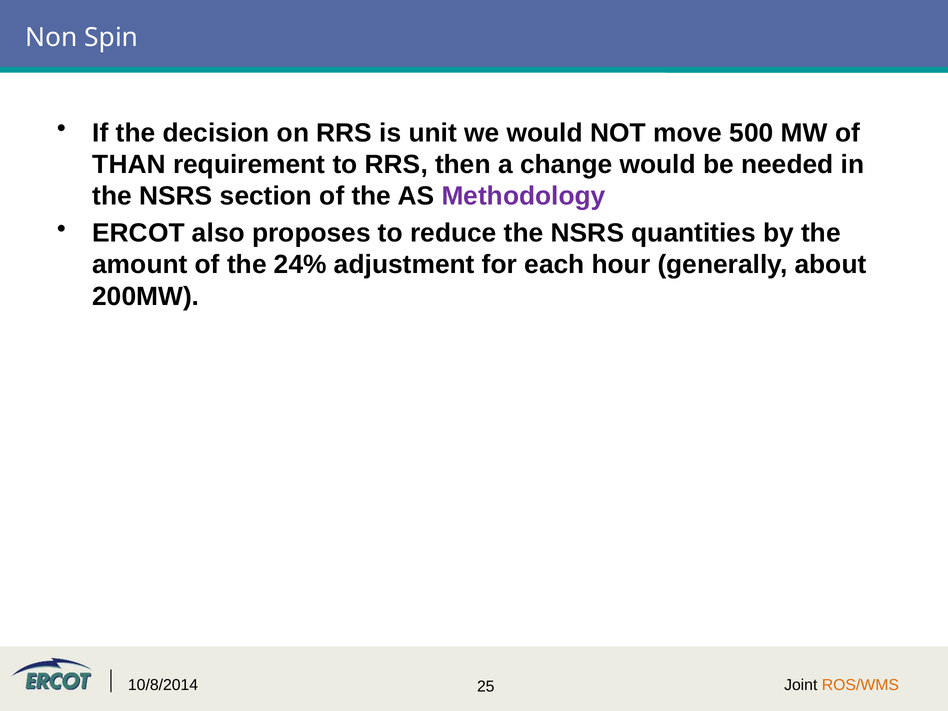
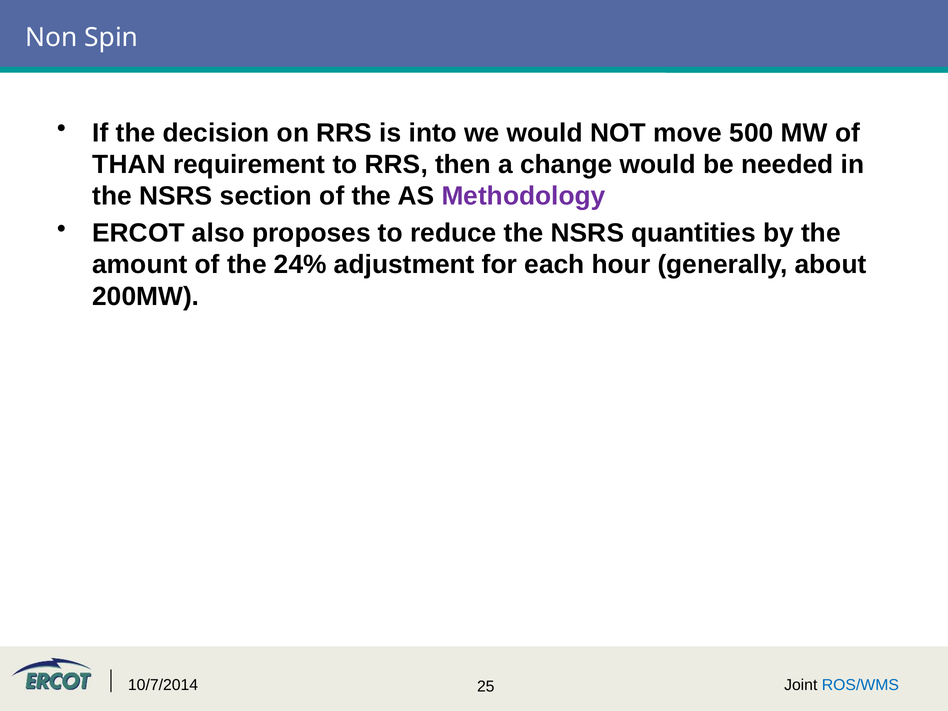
unit: unit -> into
10/8/2014: 10/8/2014 -> 10/7/2014
ROS/WMS colour: orange -> blue
